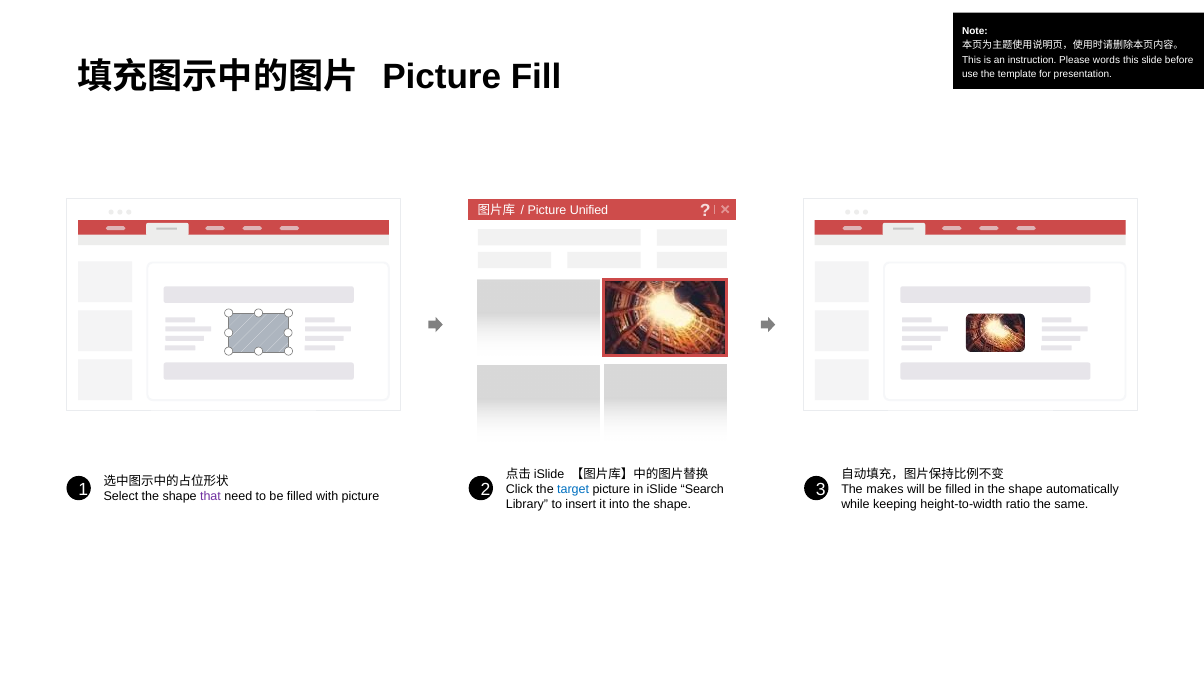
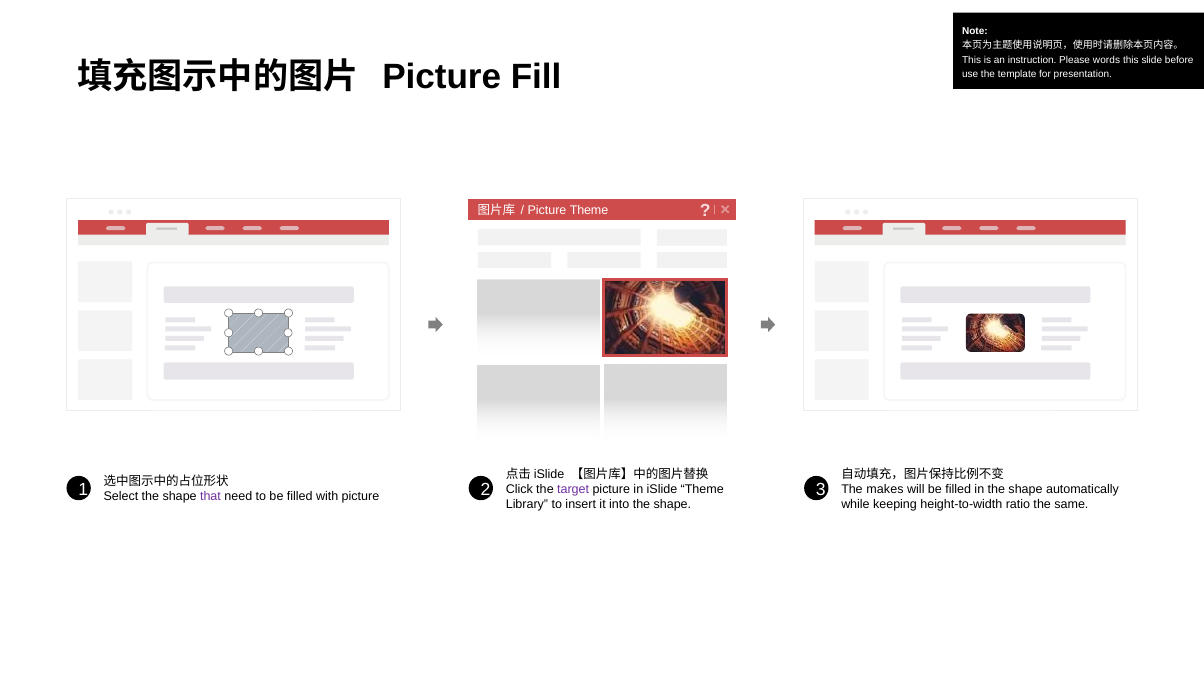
Picture Unified: Unified -> Theme
target colour: blue -> purple
iSlide Search: Search -> Theme
